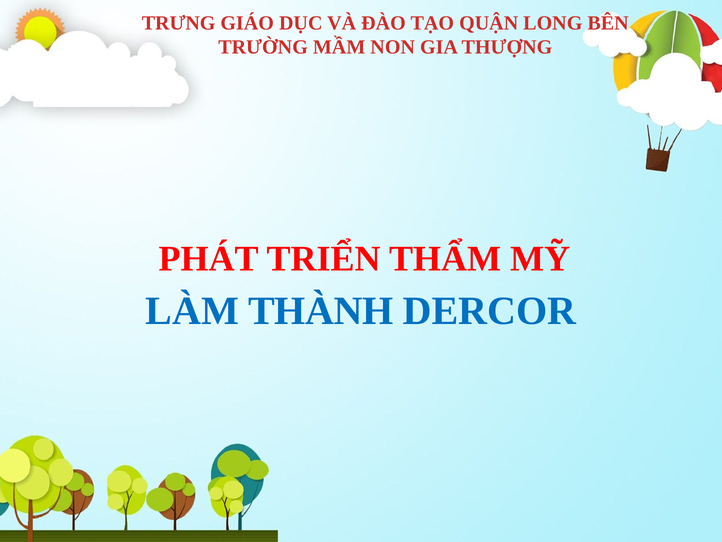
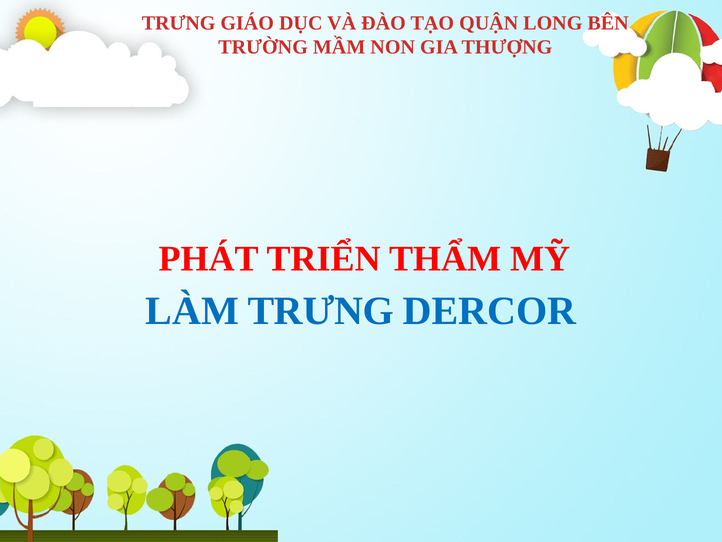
LÀM THÀNH: THÀNH -> TRƯNG
